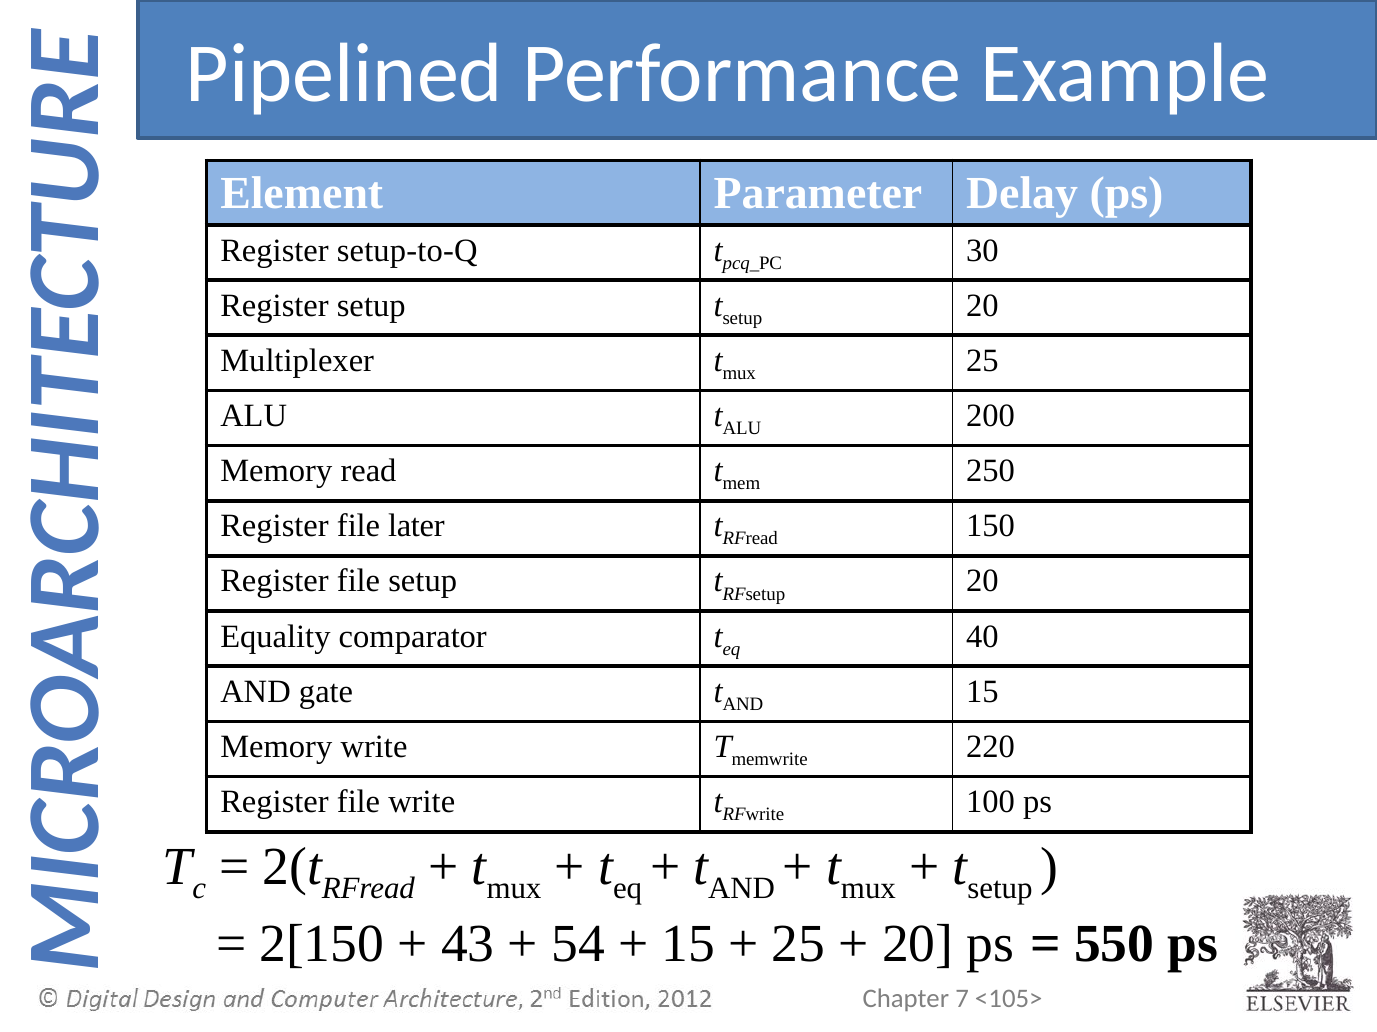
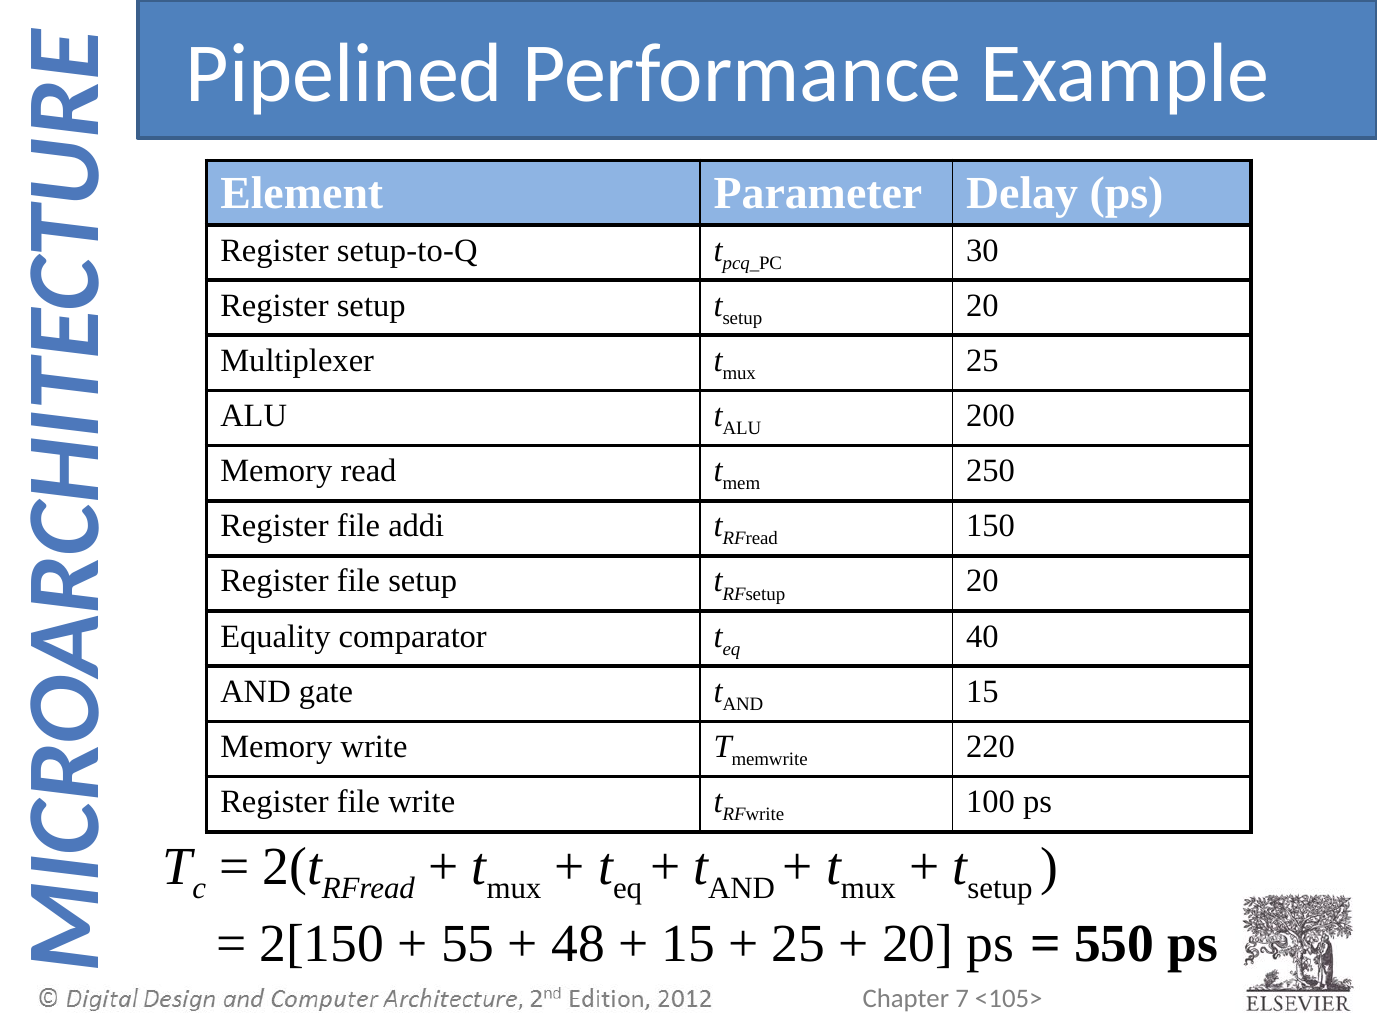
later: later -> addi
43: 43 -> 55
54: 54 -> 48
